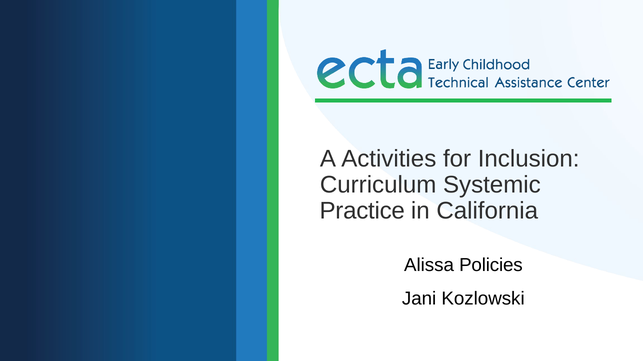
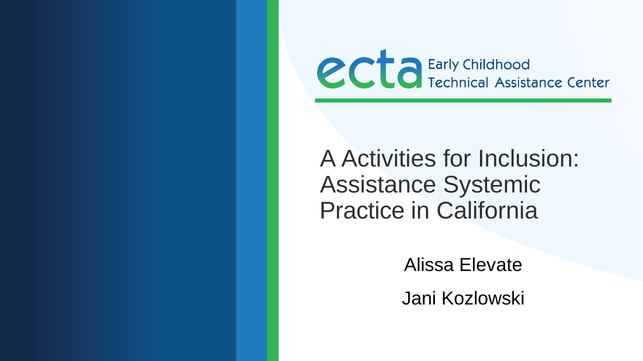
Curriculum: Curriculum -> Assistance
Policies: Policies -> Elevate
